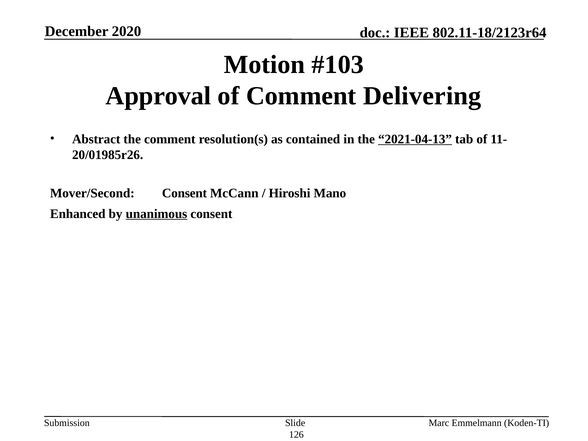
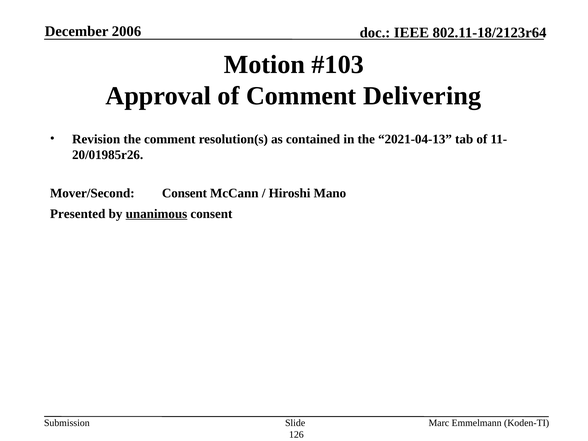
2020: 2020 -> 2006
Abstract: Abstract -> Revision
2021-04-13 underline: present -> none
Enhanced: Enhanced -> Presented
